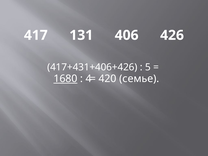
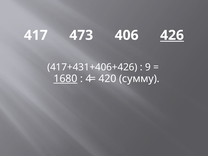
131: 131 -> 473
426 underline: none -> present
5: 5 -> 9
семье: семье -> сумму
